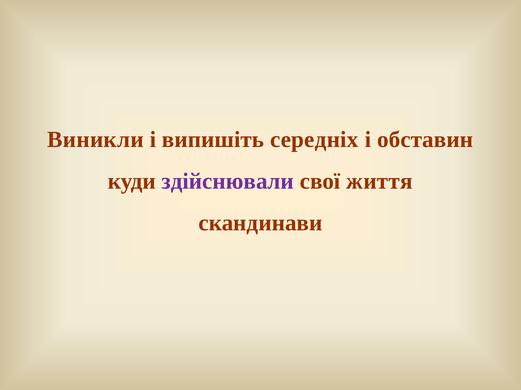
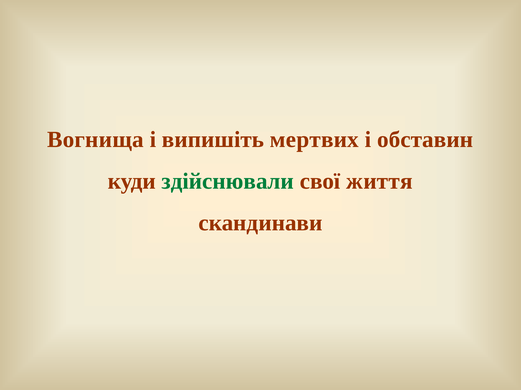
Виникли: Виникли -> Вогнища
середніх: середніх -> мертвих
здійснювали colour: purple -> green
